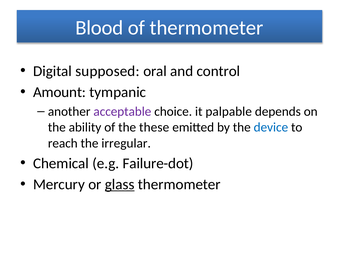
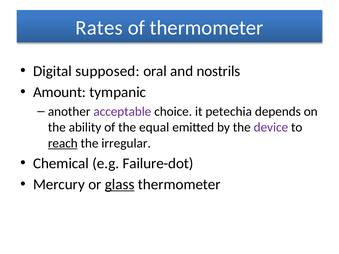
Blood: Blood -> Rates
control: control -> nostrils
palpable: palpable -> petechia
these: these -> equal
device colour: blue -> purple
reach underline: none -> present
